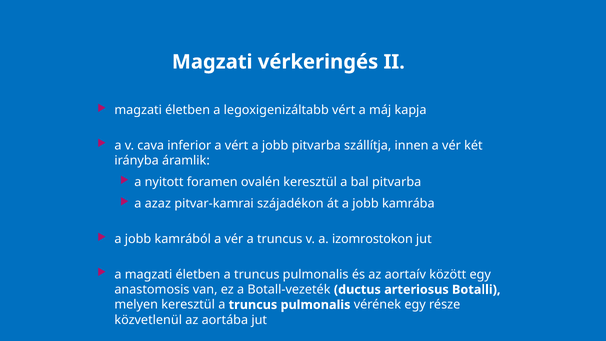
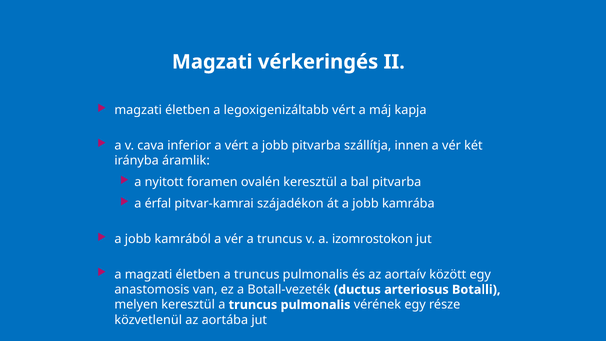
azaz: azaz -> érfal
